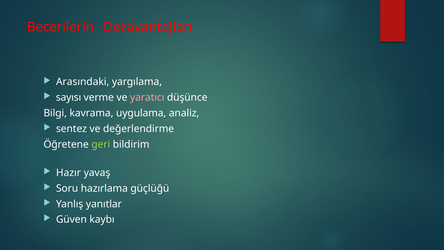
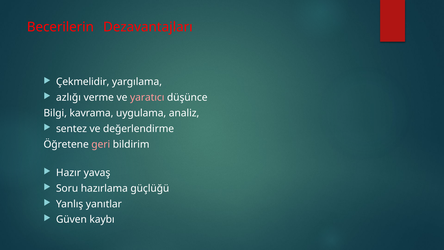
Arasındaki: Arasındaki -> Çekmelidir
sayısı: sayısı -> azlığı
geri colour: light green -> pink
